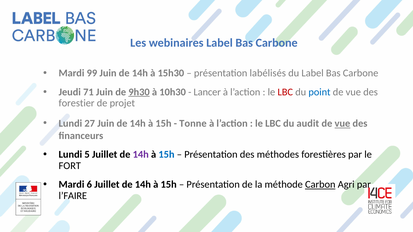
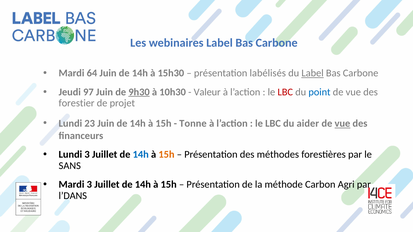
99: 99 -> 64
Label at (313, 73) underline: none -> present
71: 71 -> 97
Lancer: Lancer -> Valeur
27: 27 -> 23
audit: audit -> aider
Lundi 5: 5 -> 3
14h at (141, 155) colour: purple -> blue
15h at (166, 155) colour: blue -> orange
FORT: FORT -> SANS
Mardi 6: 6 -> 3
Carbon underline: present -> none
l’FAIRE: l’FAIRE -> l’DANS
